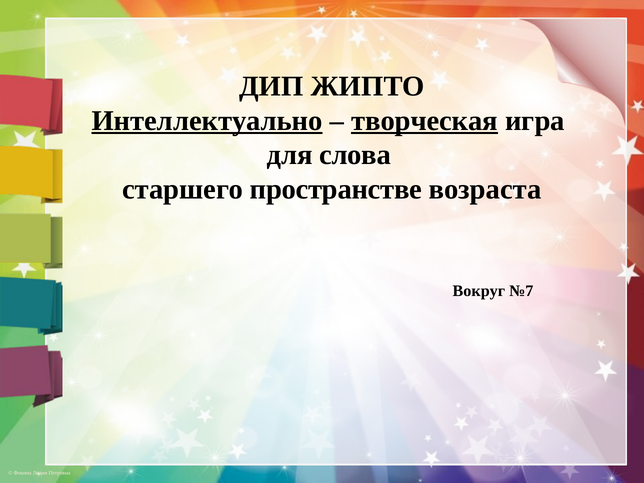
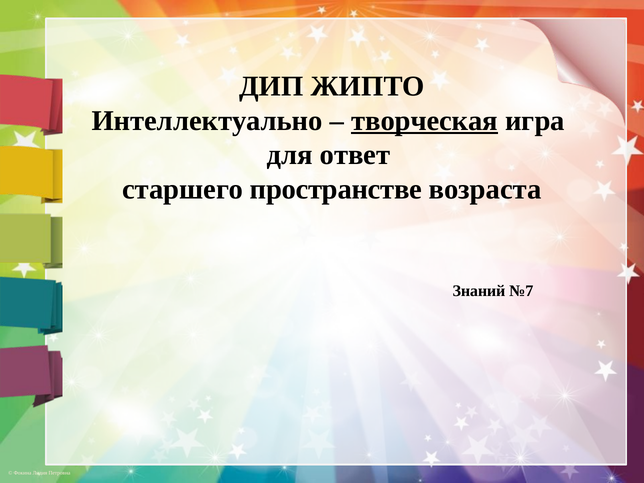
Интеллектуально underline: present -> none
слова: слова -> ответ
Вокруг: Вокруг -> Знаний
